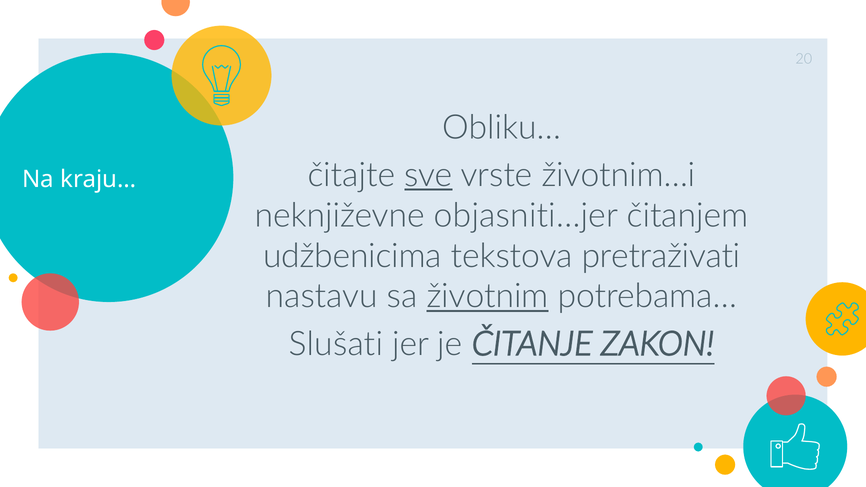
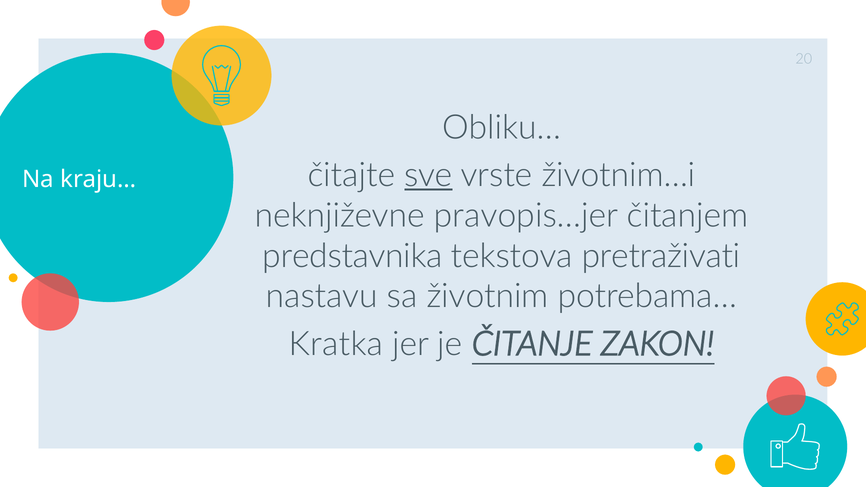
objasniti…jer: objasniti…jer -> pravopis…jer
udžbenicima: udžbenicima -> predstavnika
životnim underline: present -> none
Slušati: Slušati -> Kratka
